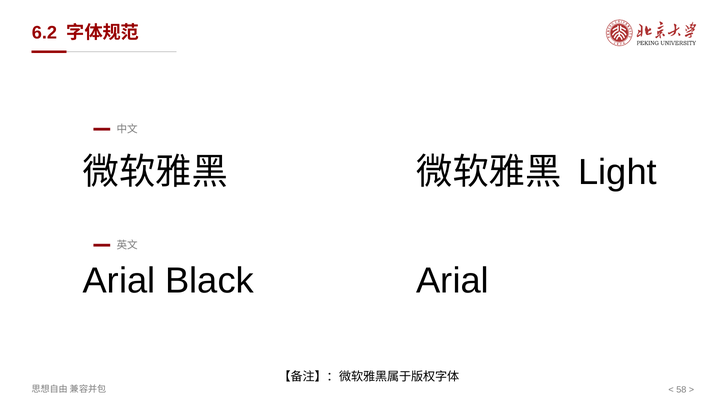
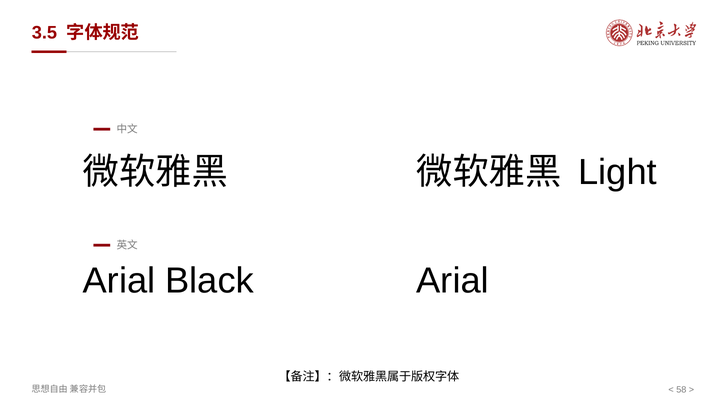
6.2: 6.2 -> 3.5
